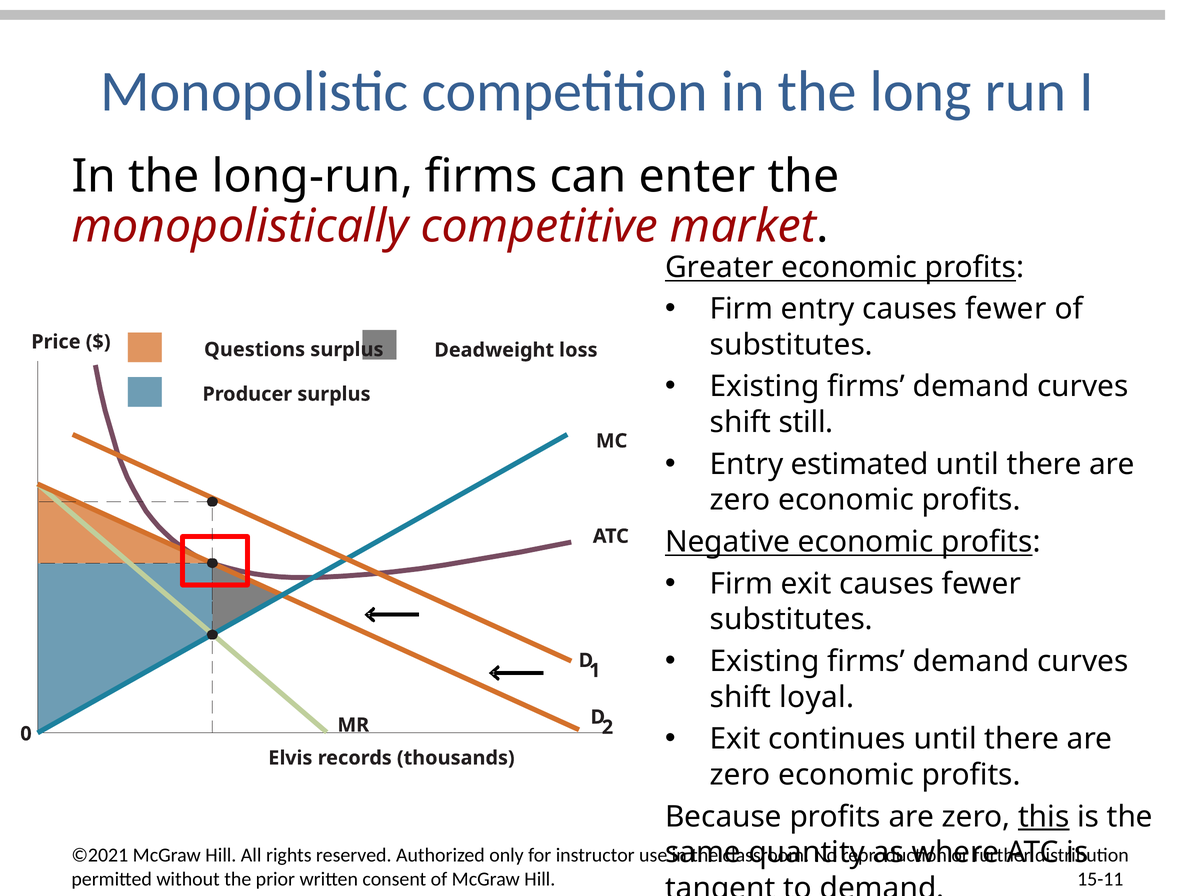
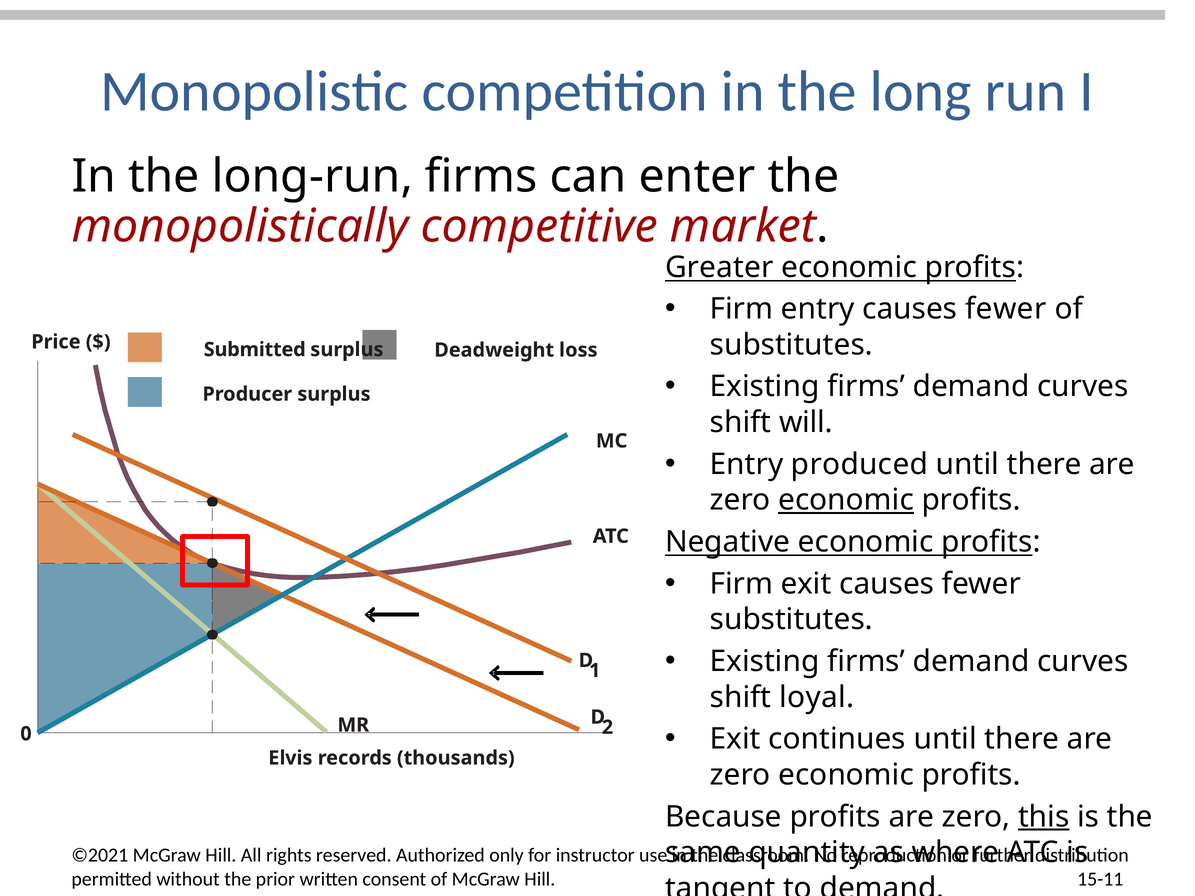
Questions: Questions -> Submitted
still: still -> will
estimated: estimated -> produced
economic at (846, 500) underline: none -> present
